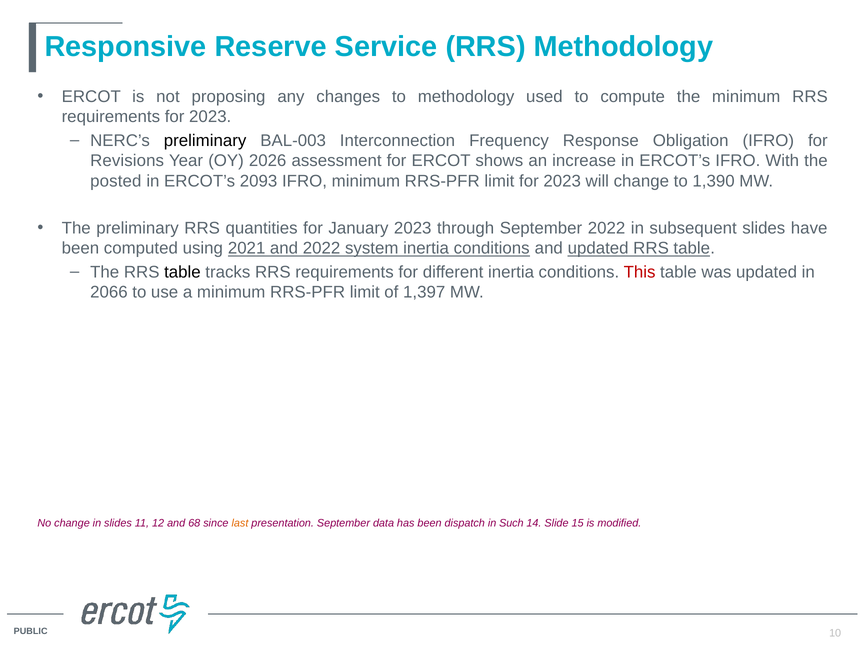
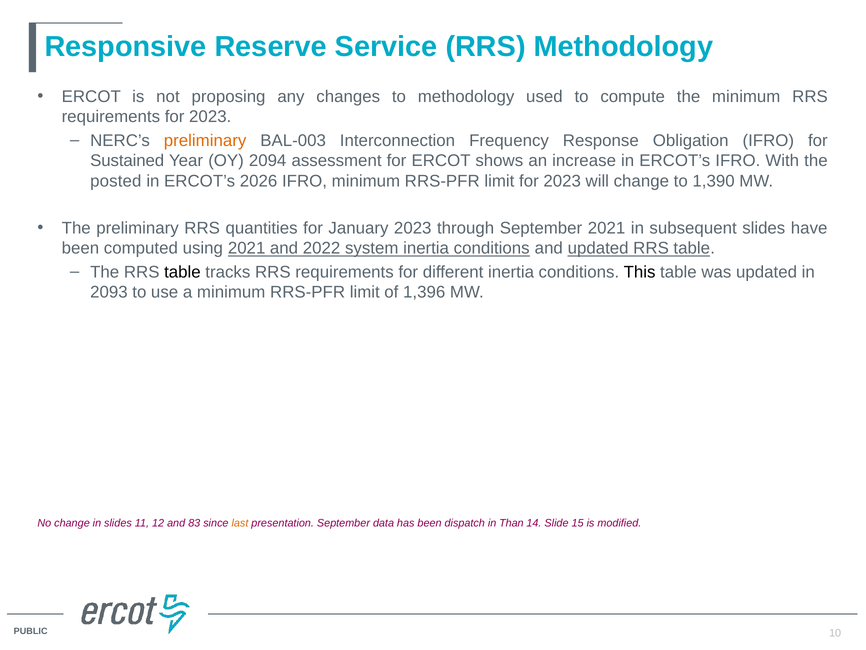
preliminary at (205, 140) colour: black -> orange
Revisions: Revisions -> Sustained
2026: 2026 -> 2094
2093: 2093 -> 2026
September 2022: 2022 -> 2021
This colour: red -> black
2066: 2066 -> 2093
1,397: 1,397 -> 1,396
68: 68 -> 83
Such: Such -> Than
